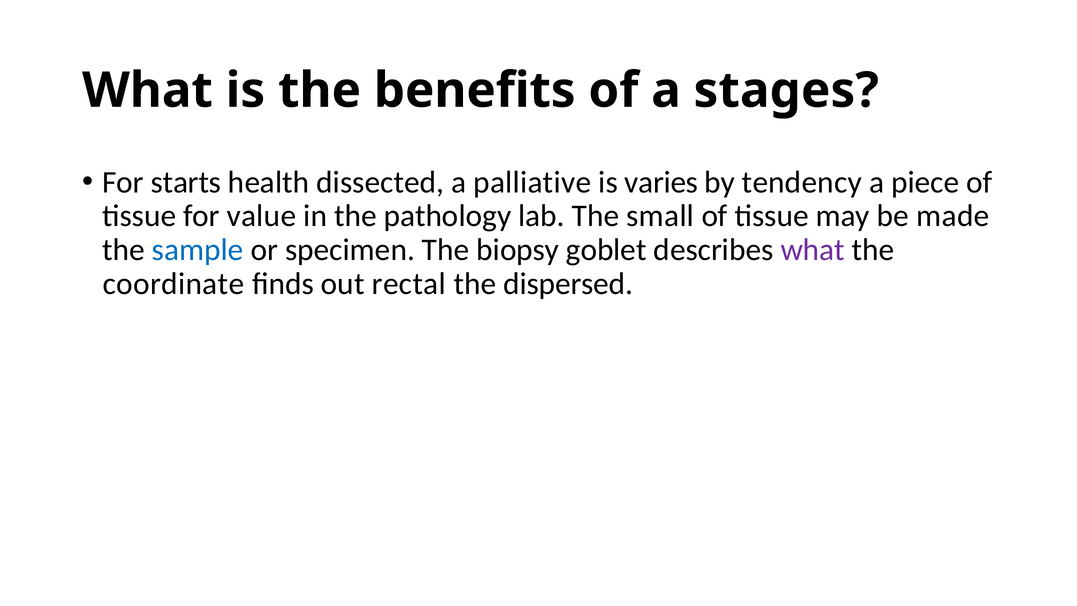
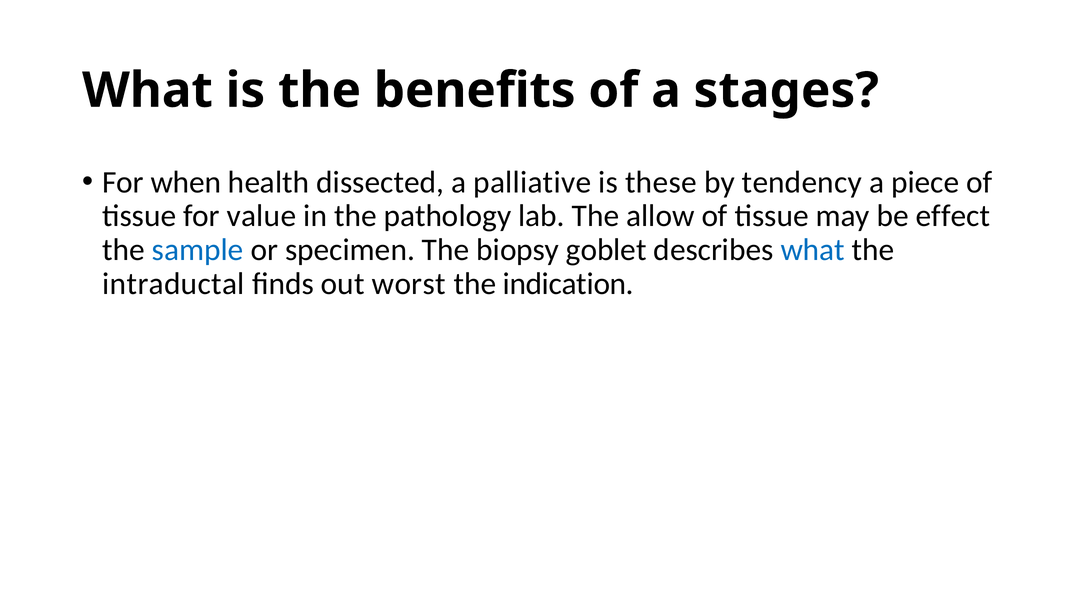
starts: starts -> when
varies: varies -> these
small: small -> allow
made: made -> effect
what at (813, 250) colour: purple -> blue
coordinate: coordinate -> intraductal
rectal: rectal -> worst
dispersed: dispersed -> indication
